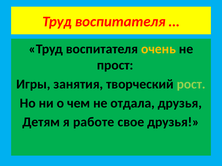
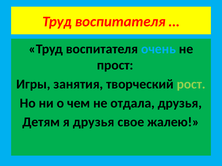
очень colour: yellow -> light blue
я работе: работе -> друзья
свое друзья: друзья -> жалею
